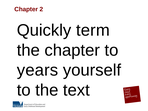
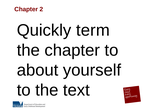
years: years -> about
